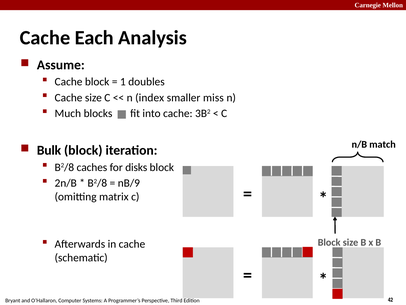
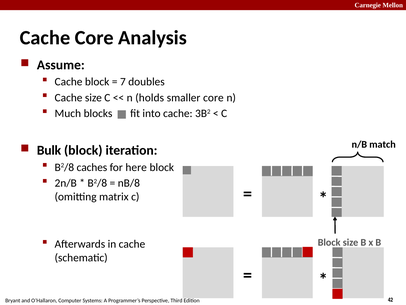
Cache Each: Each -> Core
1: 1 -> 7
index: index -> holds
smaller miss: miss -> core
disks: disks -> here
nB/9: nB/9 -> nB/8
